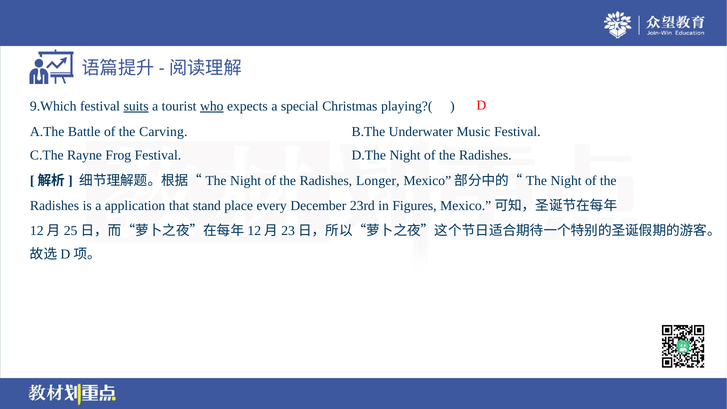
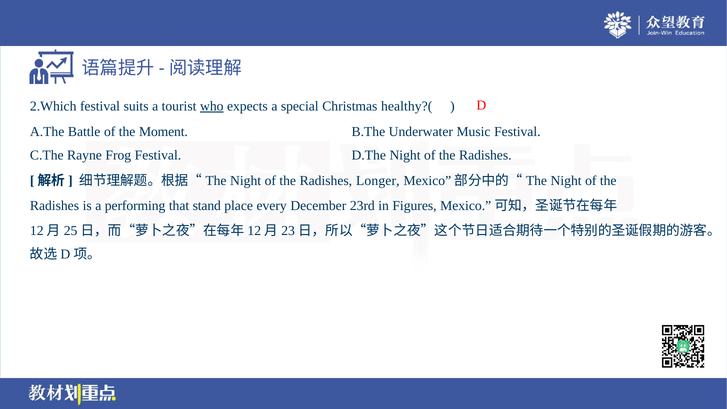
9.Which: 9.Which -> 2.Which
suits underline: present -> none
playing?(: playing?( -> healthy?(
Carving: Carving -> Moment
application: application -> performing
